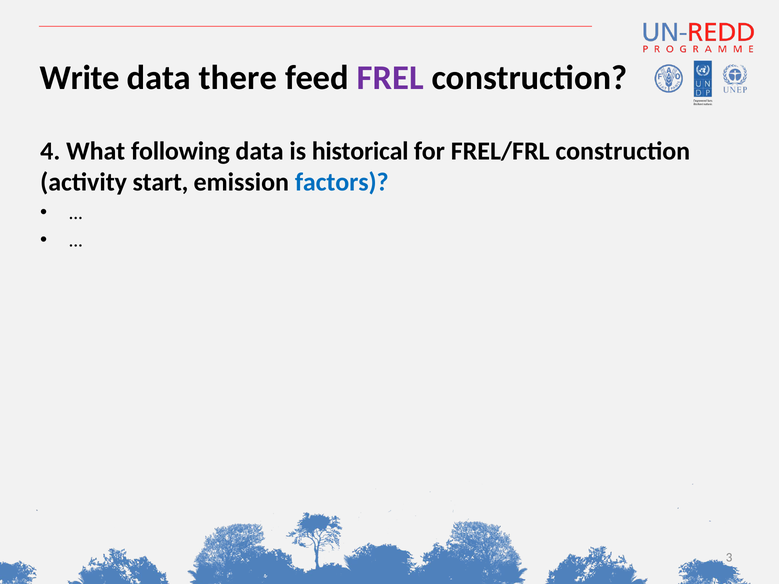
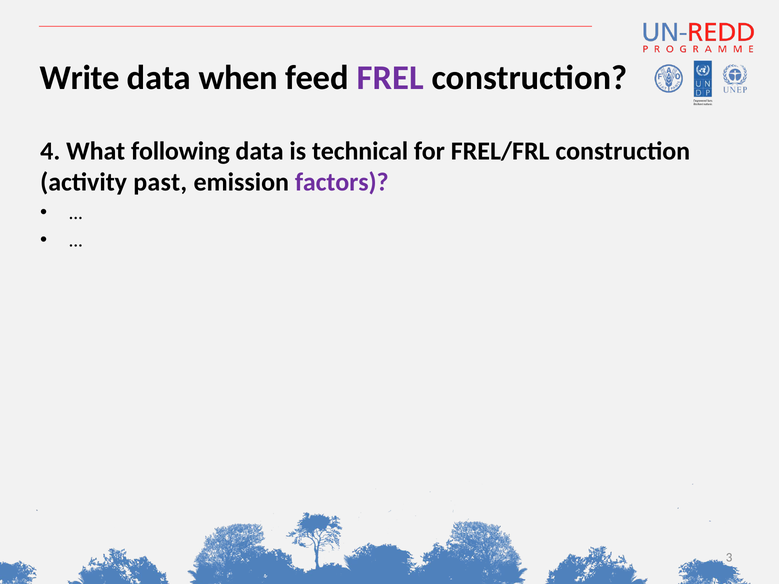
there: there -> when
historical: historical -> technical
start: start -> past
factors colour: blue -> purple
